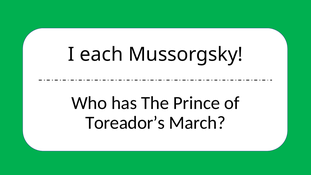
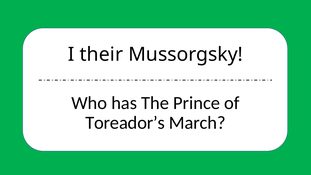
each: each -> their
